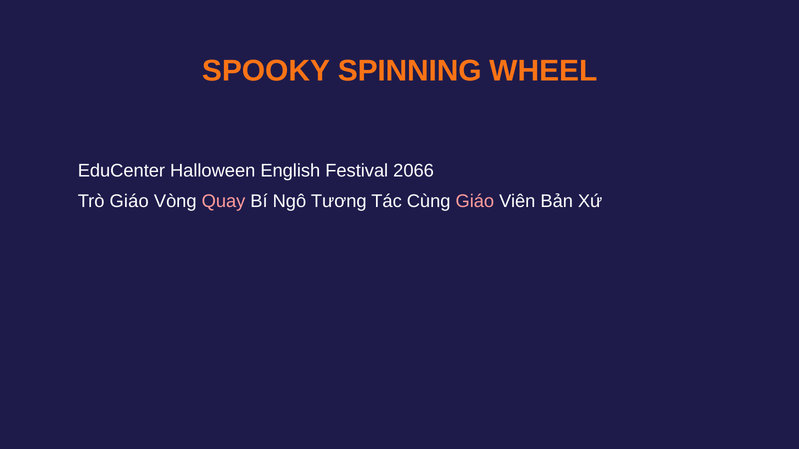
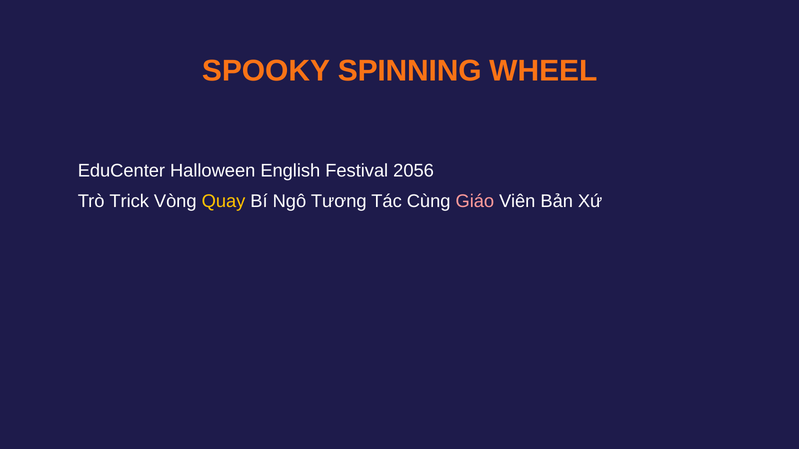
2066: 2066 -> 2056
Trò Giáo: Giáo -> Trick
Quay colour: pink -> yellow
